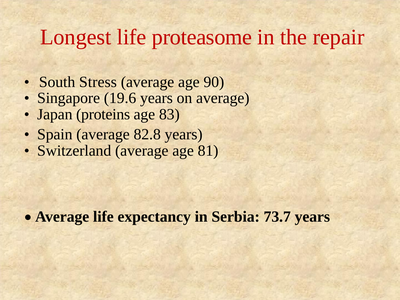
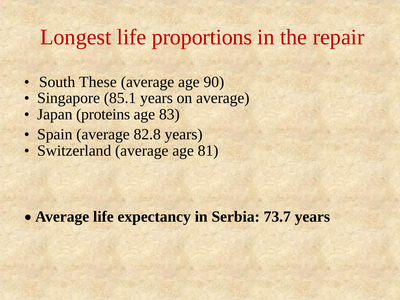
proteasome: proteasome -> proportions
Stress: Stress -> These
19.6: 19.6 -> 85.1
